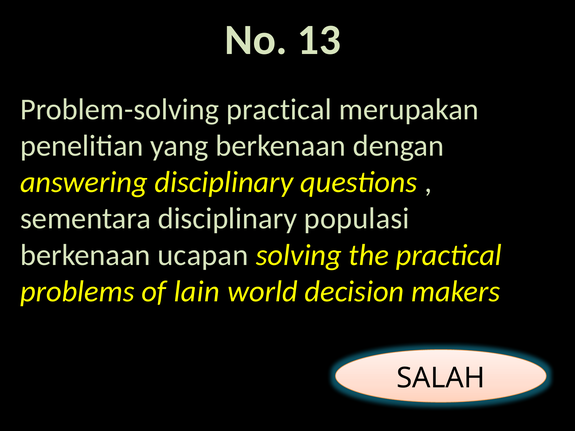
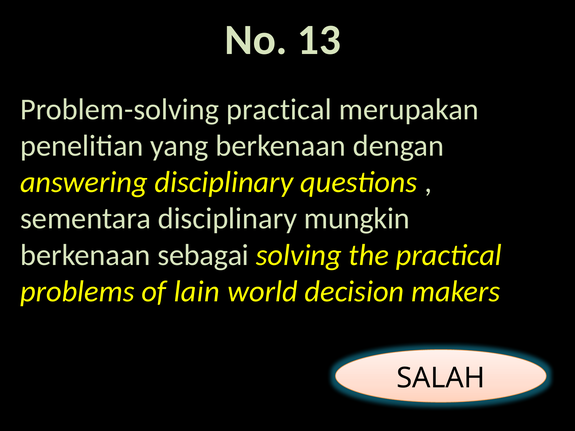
populasi: populasi -> mungkin
ucapan: ucapan -> sebagai
